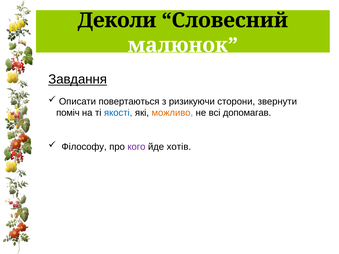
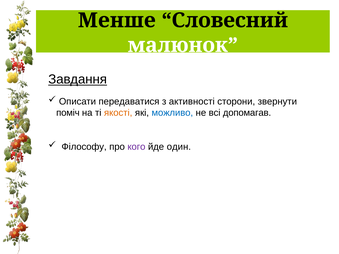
Деколи: Деколи -> Менше
повертаються: повертаються -> передаватися
ризикуючи: ризикуючи -> активності
якості colour: blue -> orange
можливо colour: orange -> blue
хотів: хотів -> один
